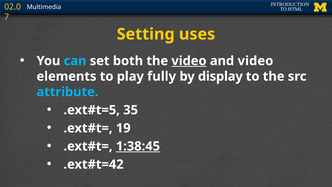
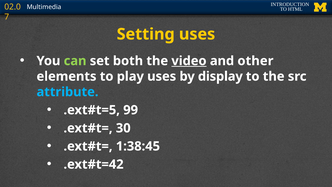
can colour: light blue -> light green
and video: video -> other
play fully: fully -> uses
35: 35 -> 99
19: 19 -> 30
1:38:45 underline: present -> none
